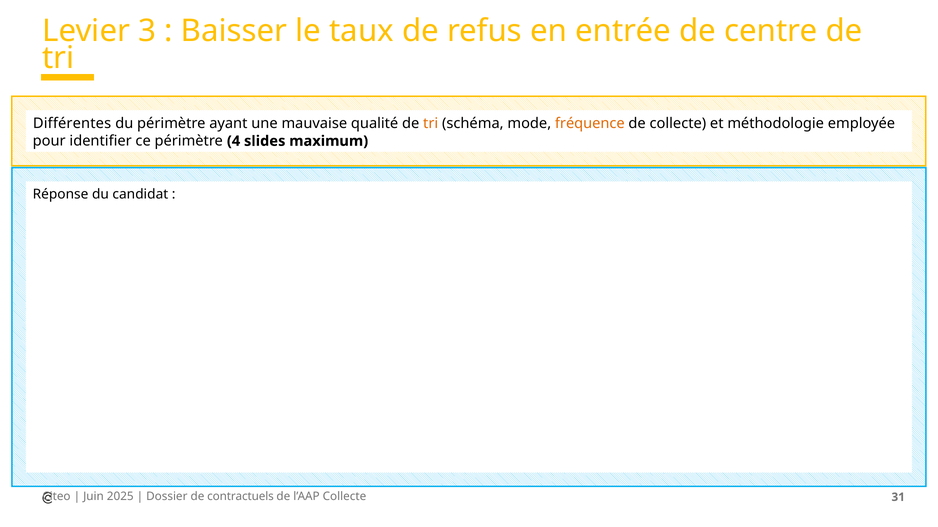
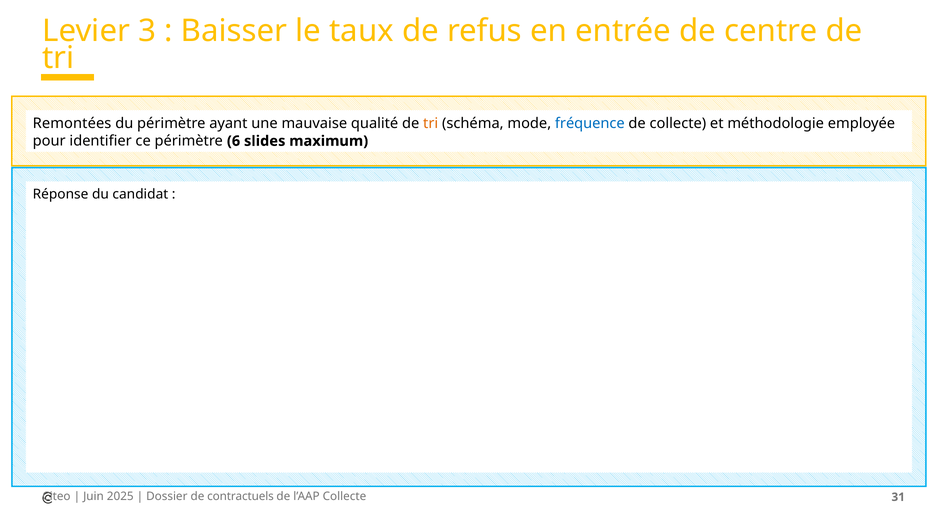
Différentes: Différentes -> Remontées
fréquence colour: orange -> blue
4: 4 -> 6
